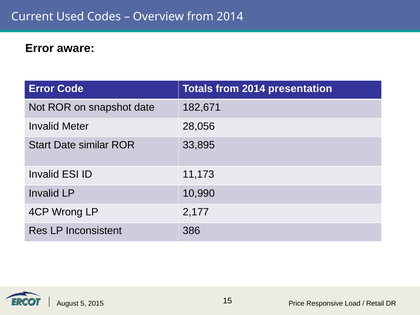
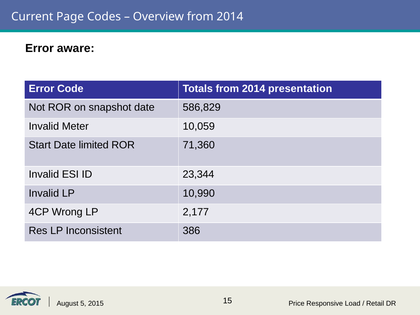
Used: Used -> Page
182,671: 182,671 -> 586,829
28,056: 28,056 -> 10,059
similar: similar -> limited
33,895: 33,895 -> 71,360
11,173: 11,173 -> 23,344
